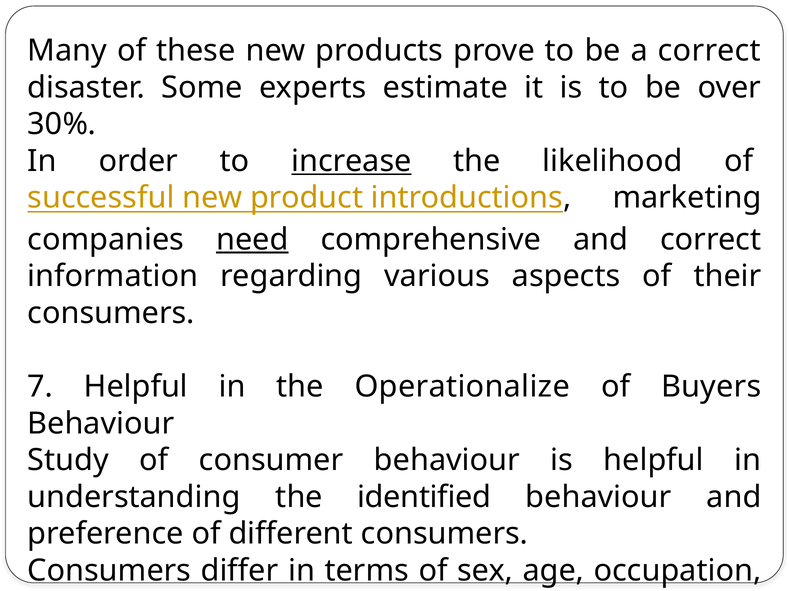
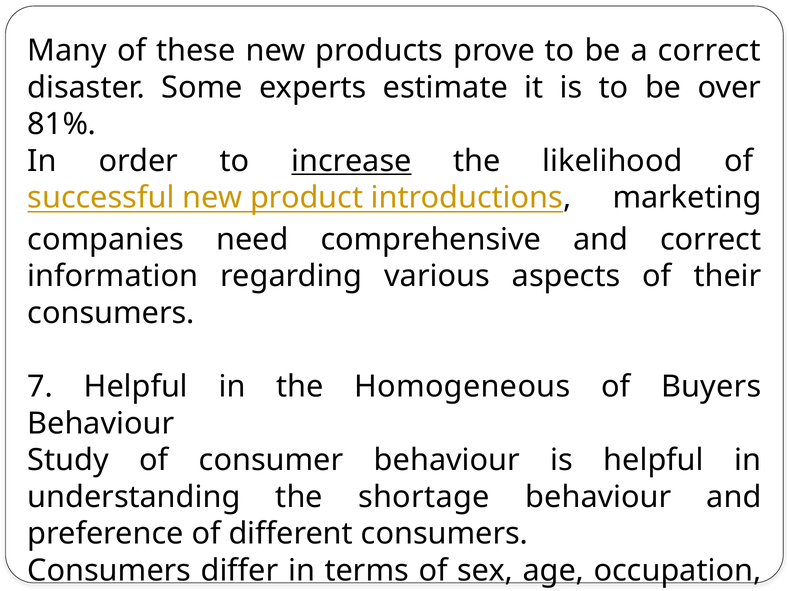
30%: 30% -> 81%
need underline: present -> none
Operationalize: Operationalize -> Homogeneous
the identified: identified -> shortage
